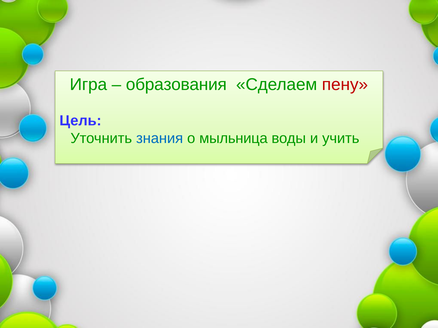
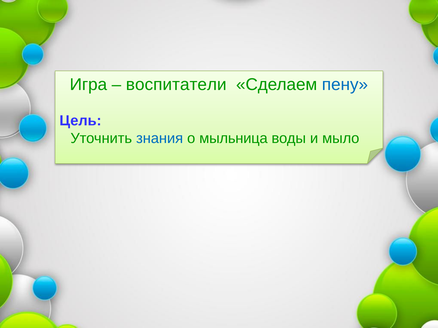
образования: образования -> воспитатели
пену colour: red -> blue
учить: учить -> мыло
